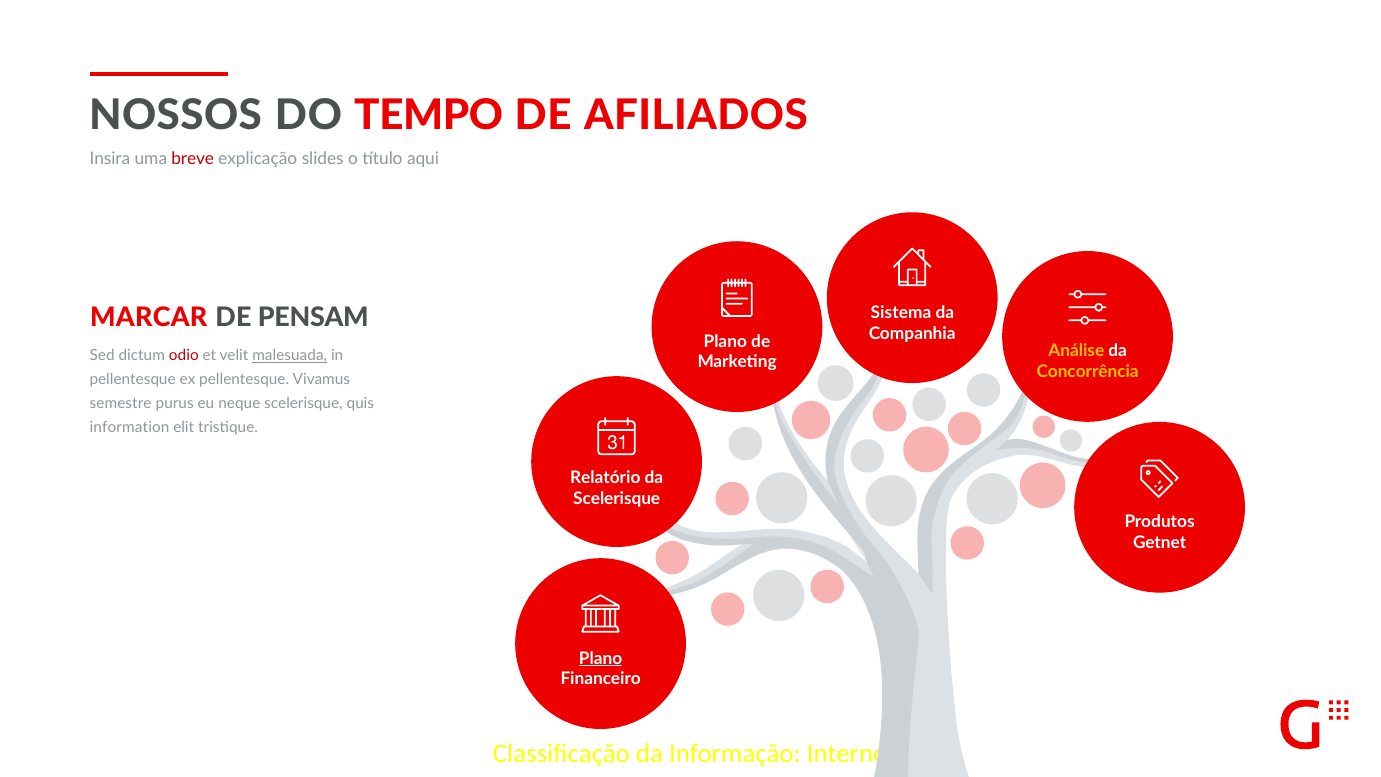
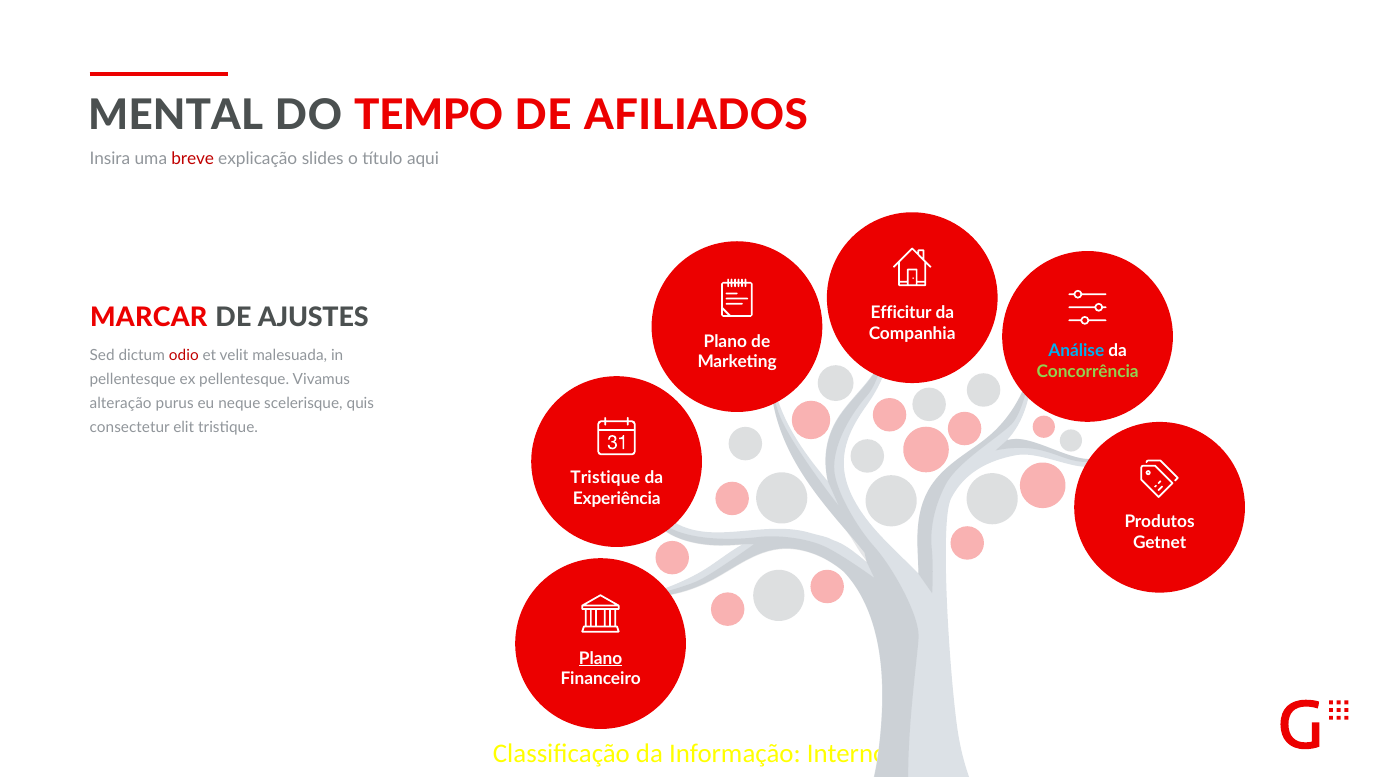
NOSSOS: NOSSOS -> MENTAL
Sistema: Sistema -> Efficitur
PENSAM: PENSAM -> AJUSTES
Análise colour: yellow -> light blue
malesuada underline: present -> none
Concorrência colour: yellow -> light green
semestre: semestre -> alteração
information: information -> consectetur
Relatório at (605, 478): Relatório -> Tristique
Scelerisque at (617, 499): Scelerisque -> Experiência
